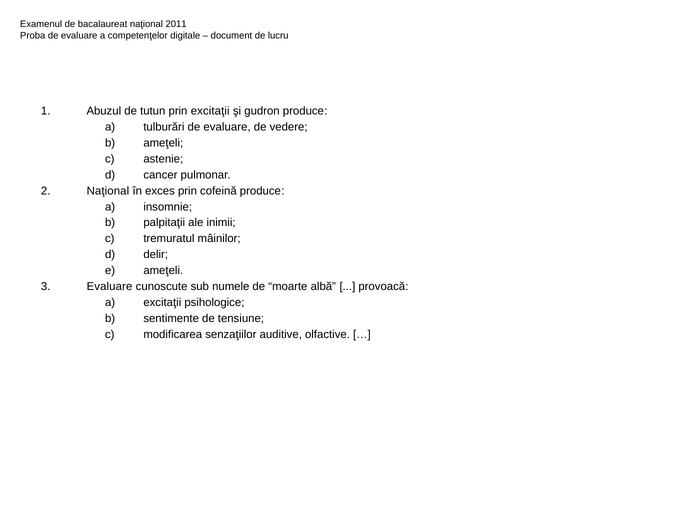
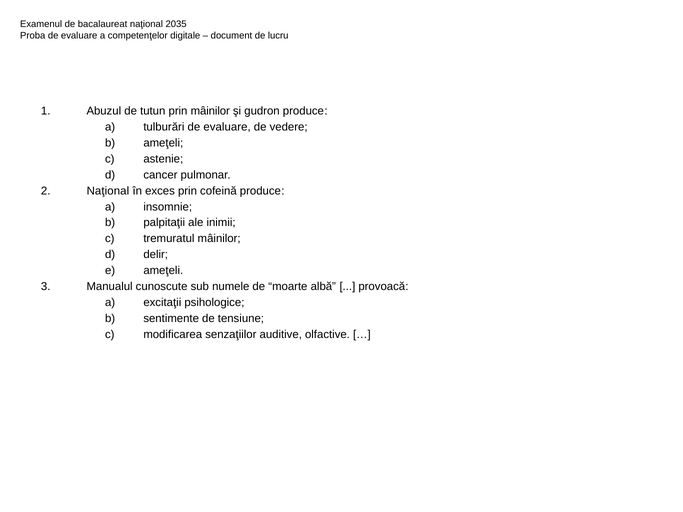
2011: 2011 -> 2035
prin excitaţii: excitaţii -> mâinilor
Evaluare at (110, 287): Evaluare -> Manualul
